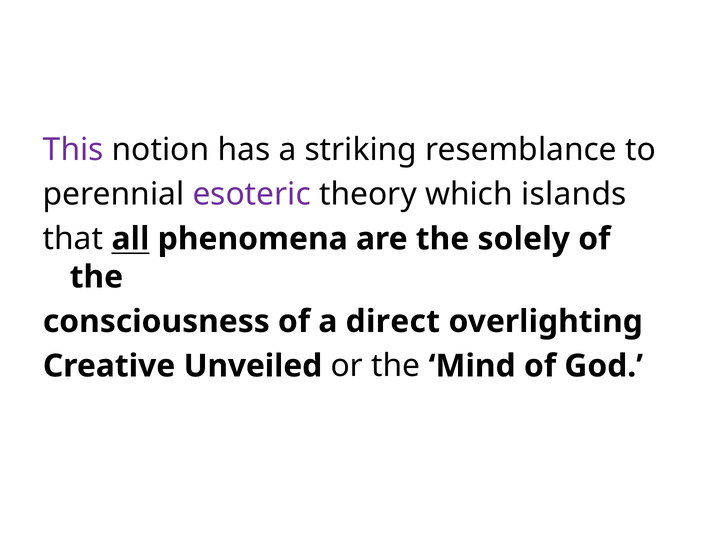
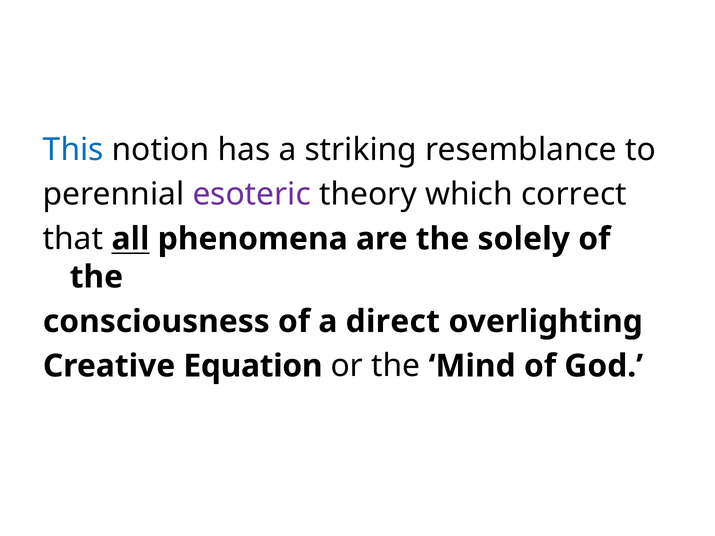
This colour: purple -> blue
islands: islands -> correct
Unveiled: Unveiled -> Equation
